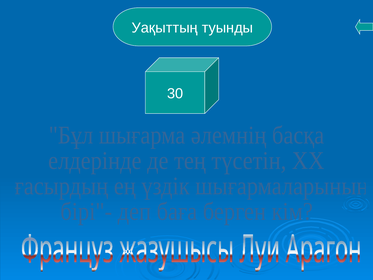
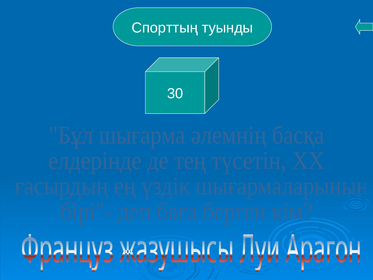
Уақыттың: Уақыттың -> Спорттың
